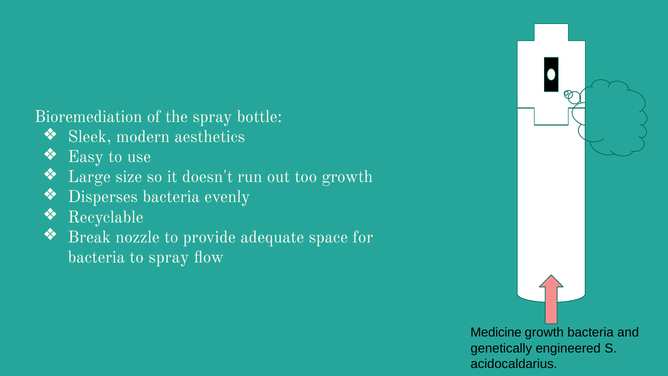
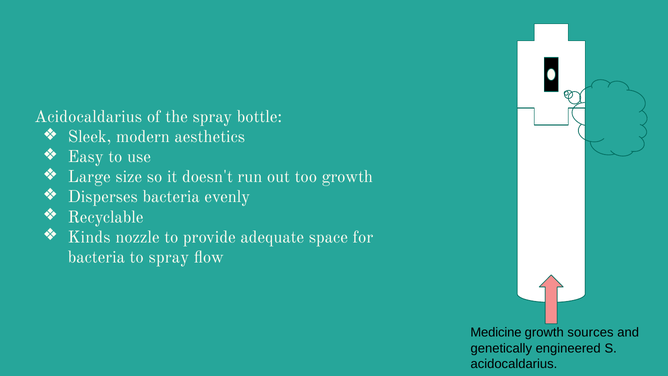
Bioremediation at (88, 117): Bioremediation -> Acidocaldarius
Break: Break -> Kinds
growth bacteria: bacteria -> sources
